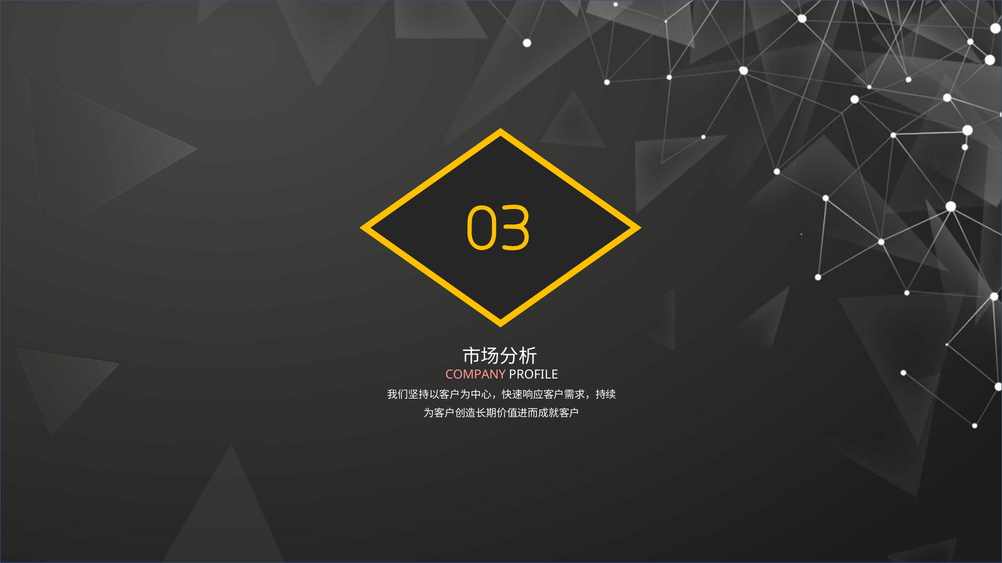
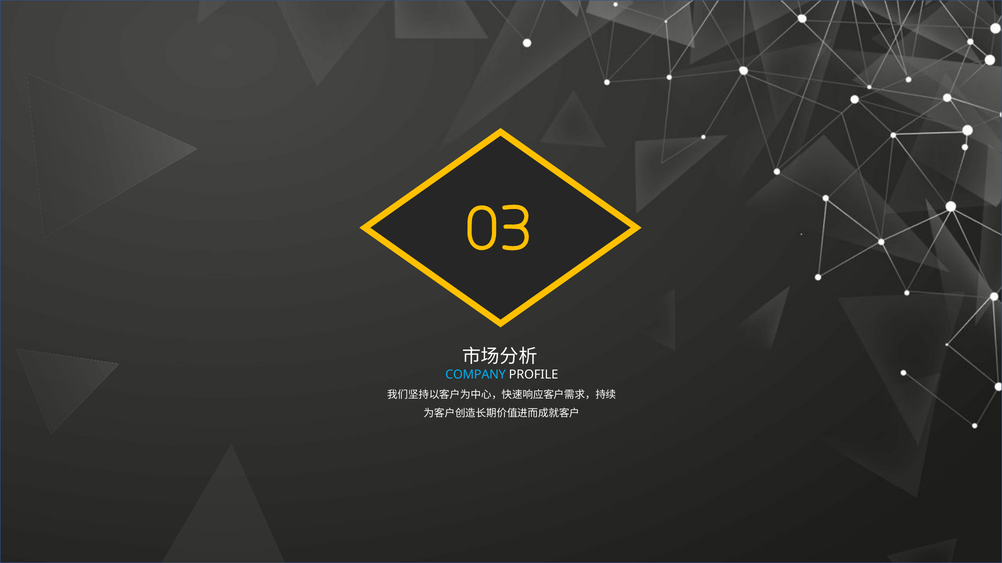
COMPANY colour: pink -> light blue
